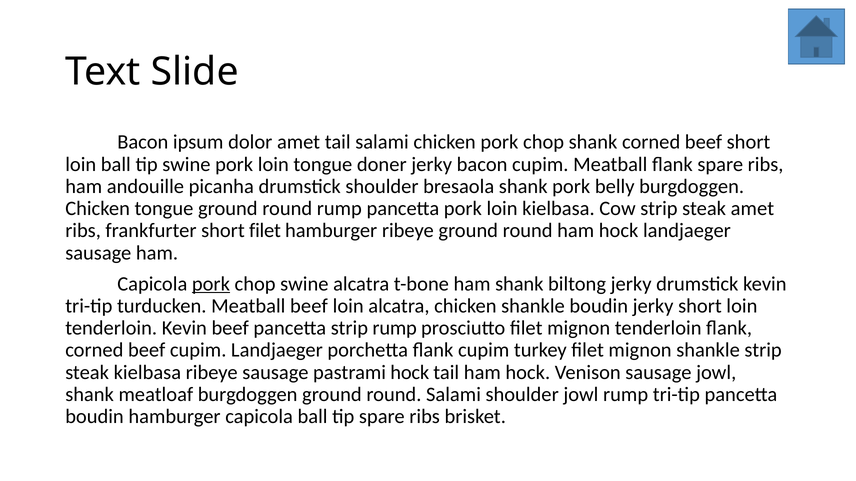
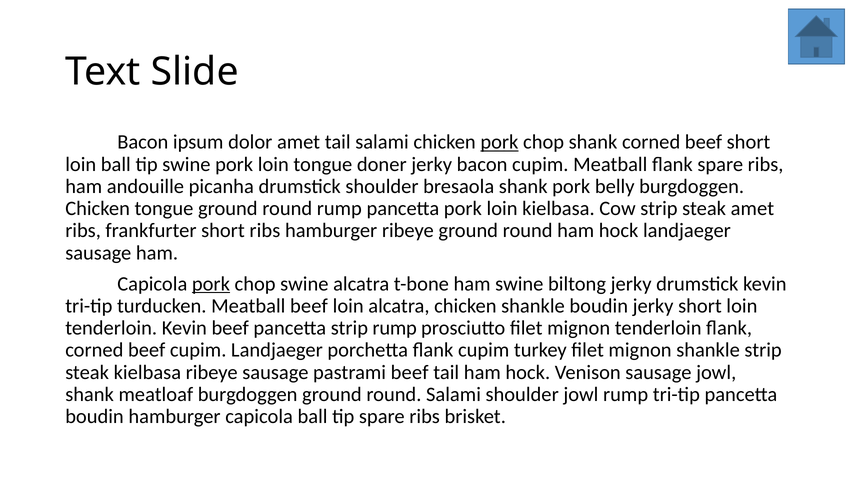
pork at (499, 142) underline: none -> present
short filet: filet -> ribs
ham shank: shank -> swine
pastrami hock: hock -> beef
